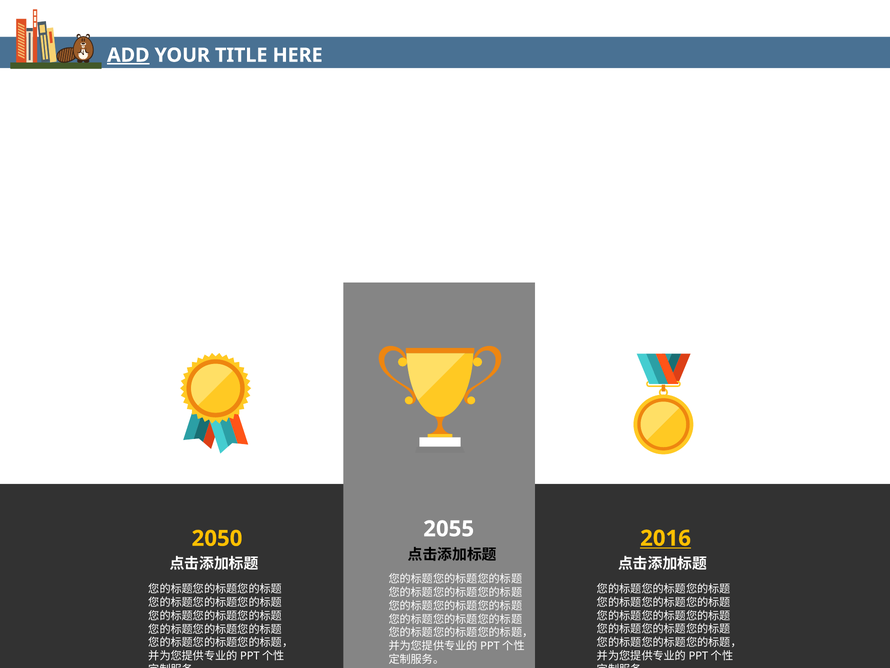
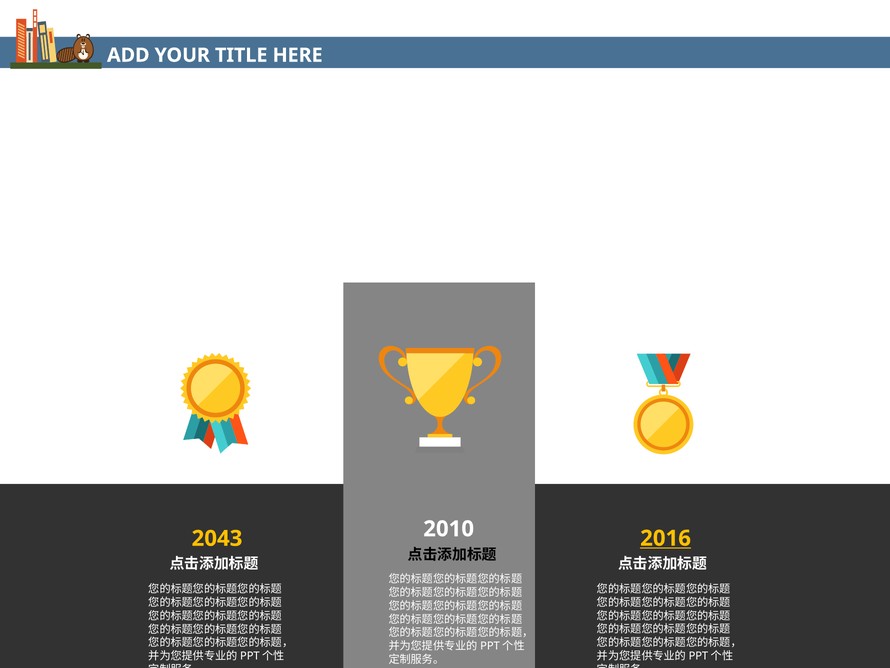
ADD underline: present -> none
2055: 2055 -> 2010
2050: 2050 -> 2043
